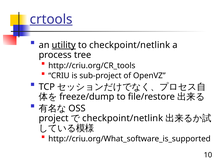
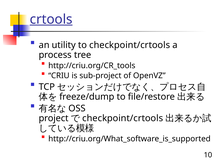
utility underline: present -> none
to checkpoint/netlink: checkpoint/netlink -> checkpoint/crtools
checkpoint/netlink at (123, 118): checkpoint/netlink -> checkpoint/crtools
